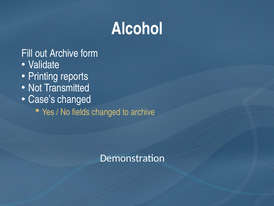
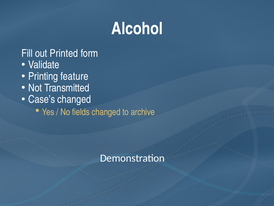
out Archive: Archive -> Printed
reports: reports -> feature
